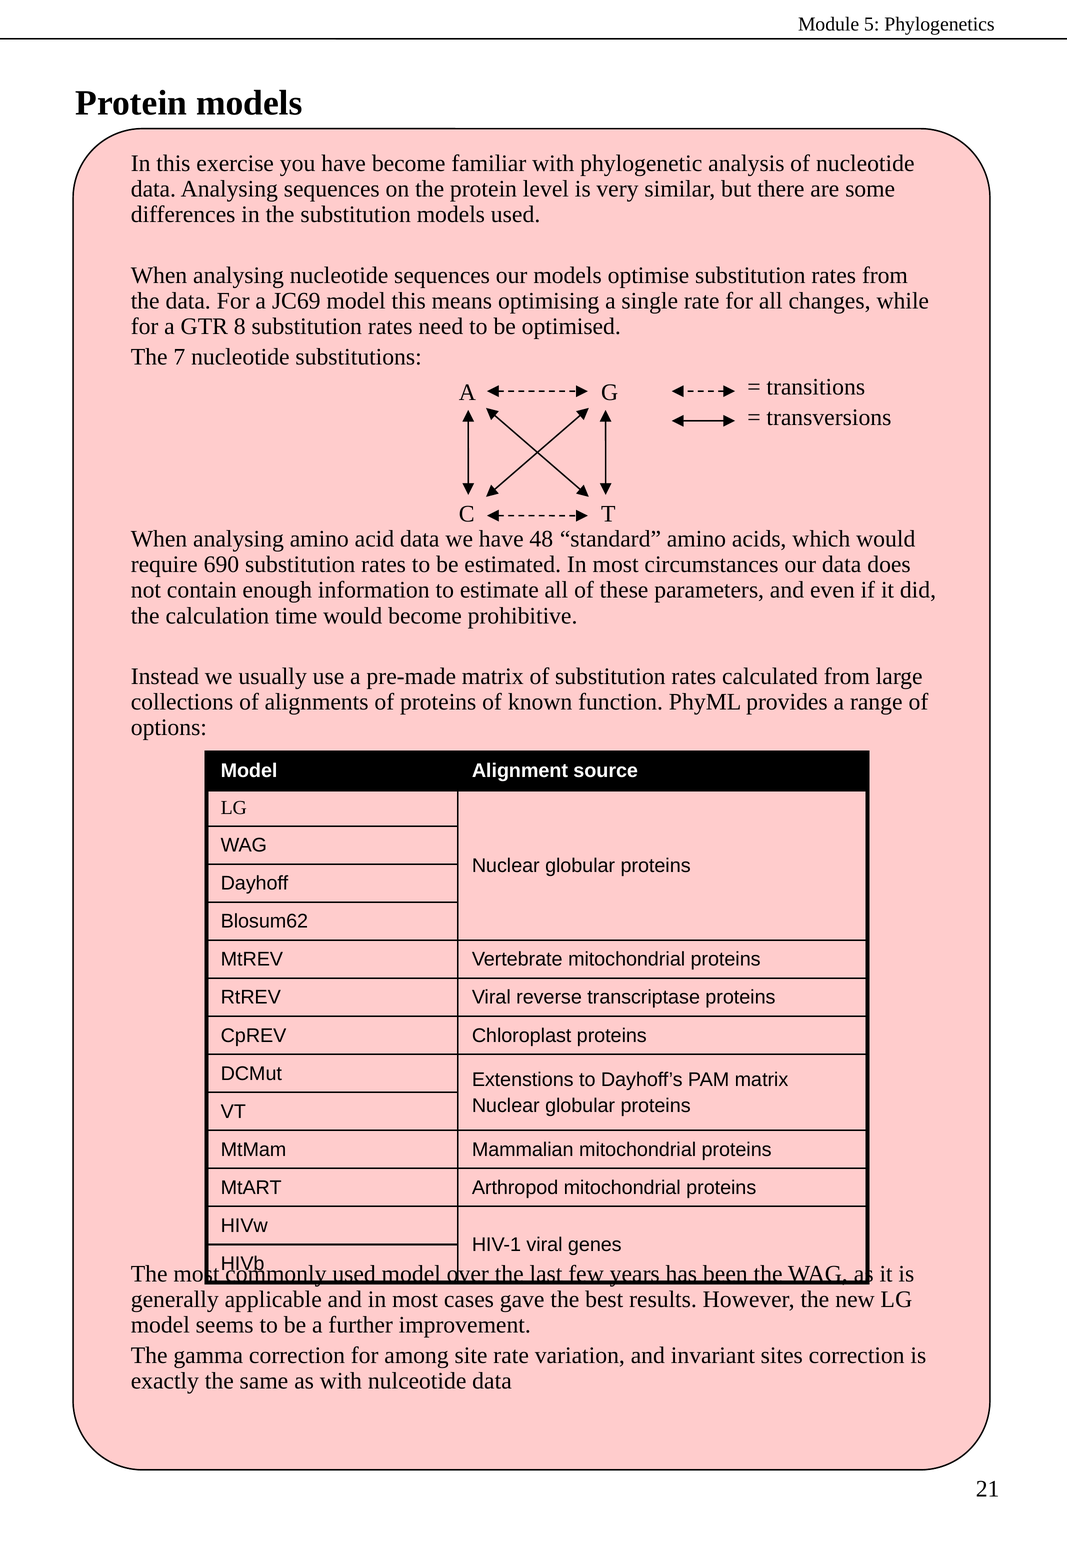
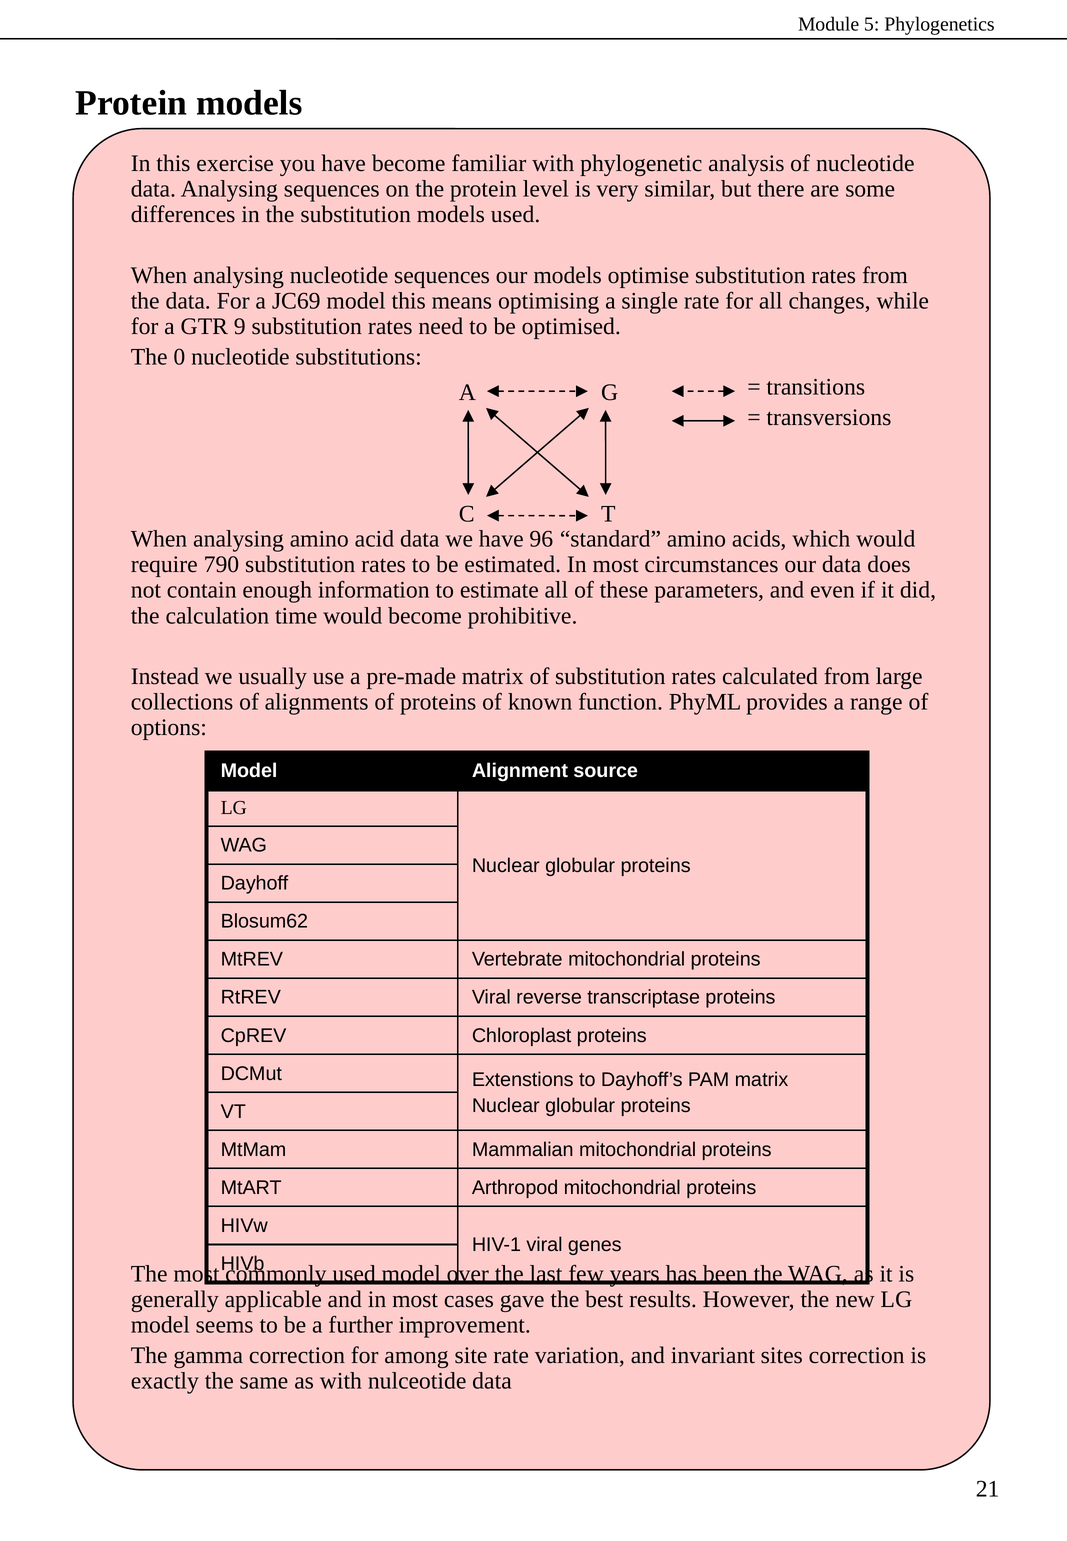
8: 8 -> 9
7: 7 -> 0
48: 48 -> 96
690: 690 -> 790
